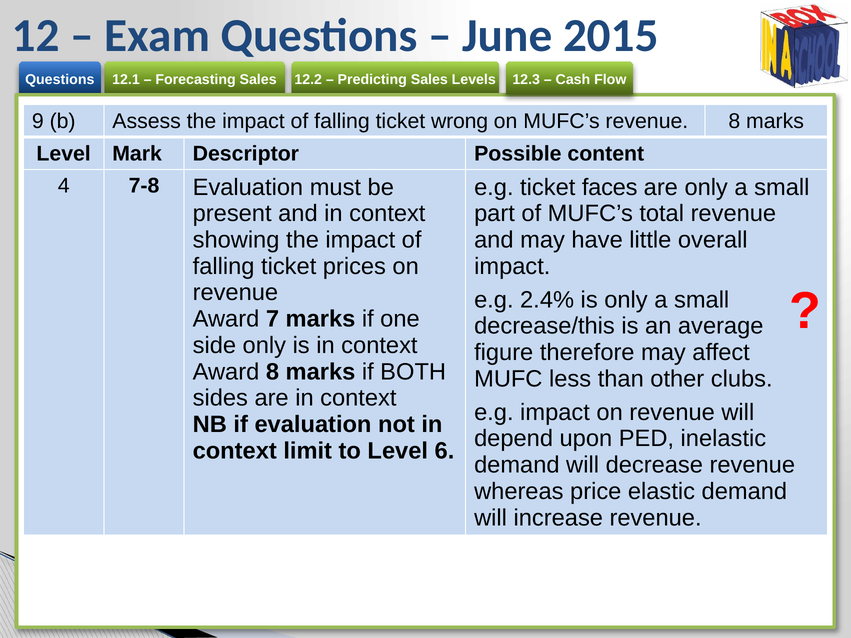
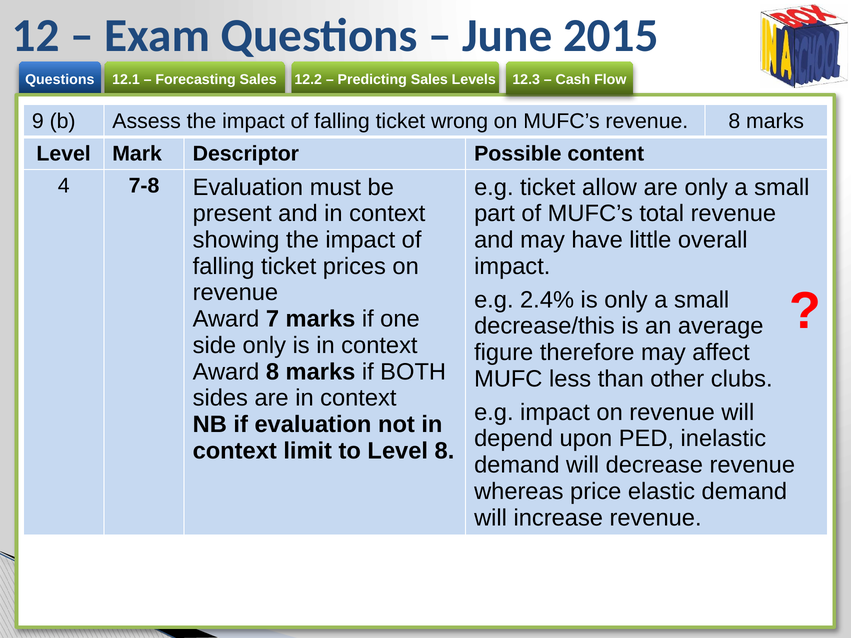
faces: faces -> allow
Level 6: 6 -> 8
